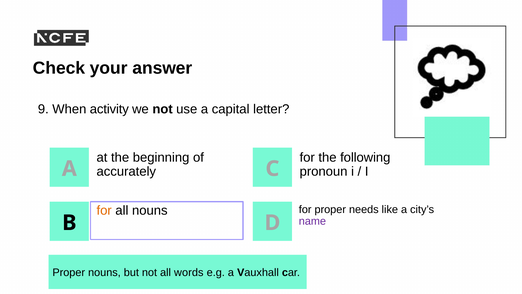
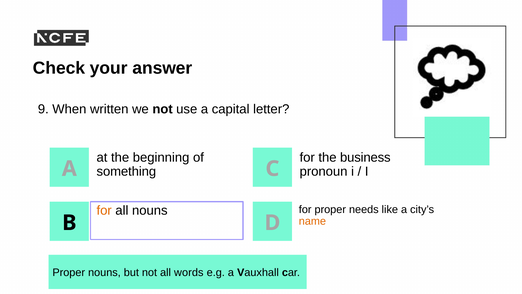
activity: activity -> written
following: following -> business
accurately: accurately -> something
name colour: purple -> orange
